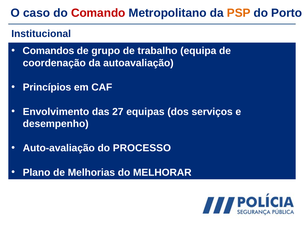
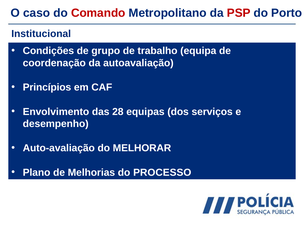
PSP colour: orange -> red
Comandos: Comandos -> Condições
27: 27 -> 28
PROCESSO: PROCESSO -> MELHORAR
MELHORAR: MELHORAR -> PROCESSO
